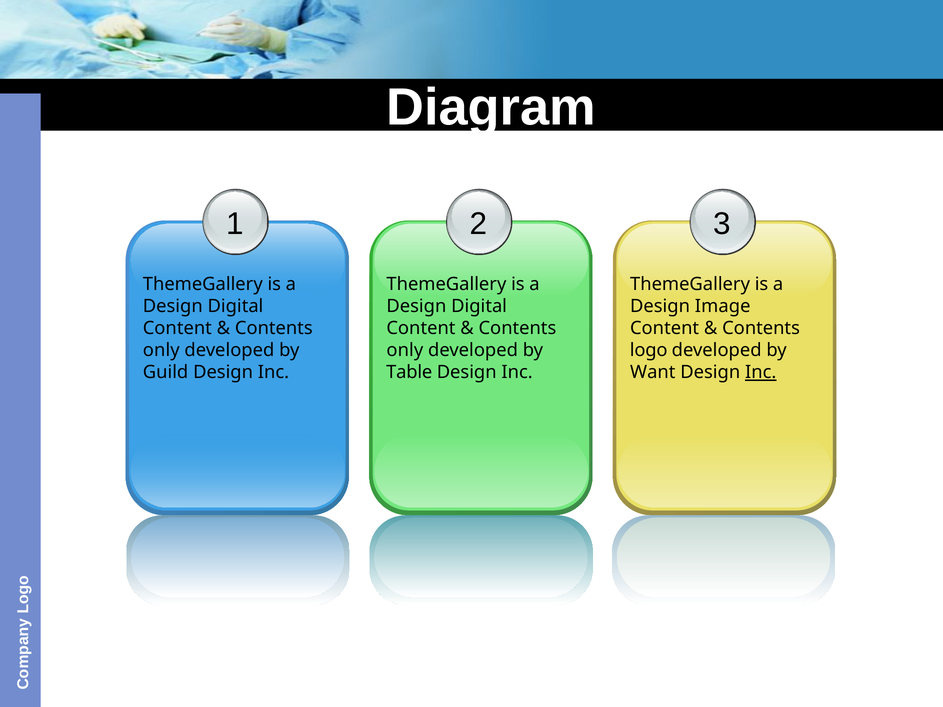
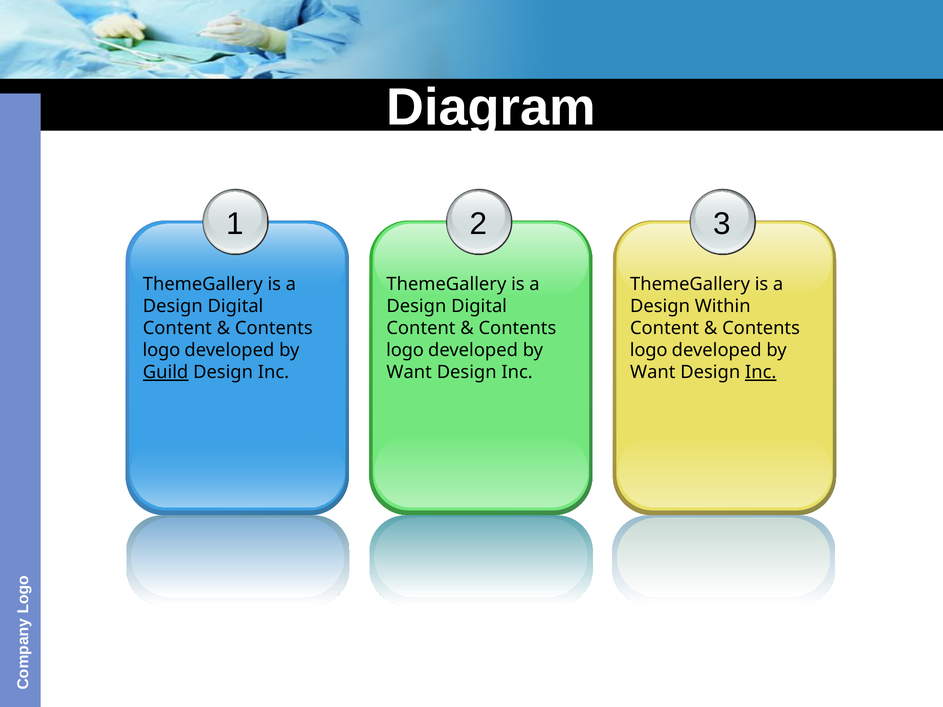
Image: Image -> Within
only at (161, 350): only -> logo
only at (405, 350): only -> logo
Guild underline: none -> present
Table at (409, 372): Table -> Want
